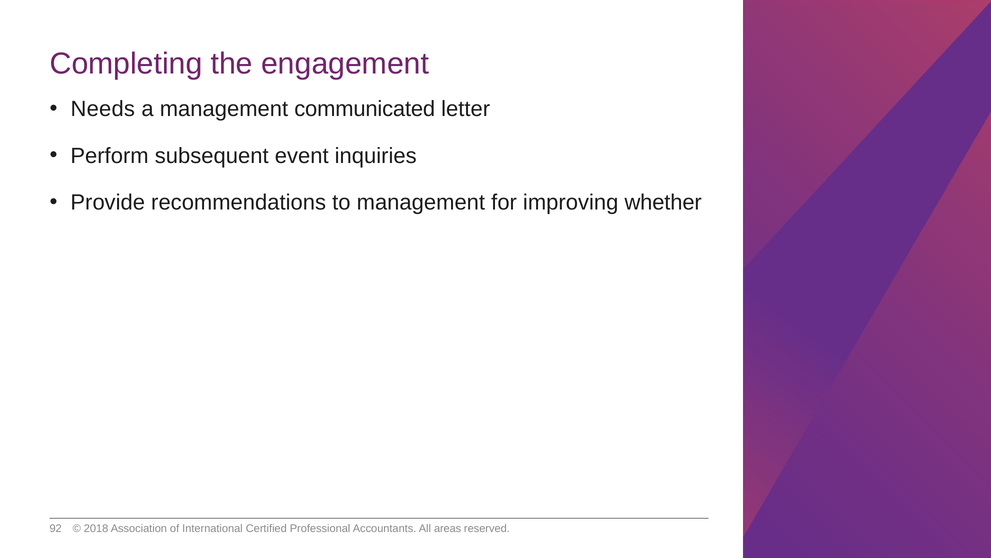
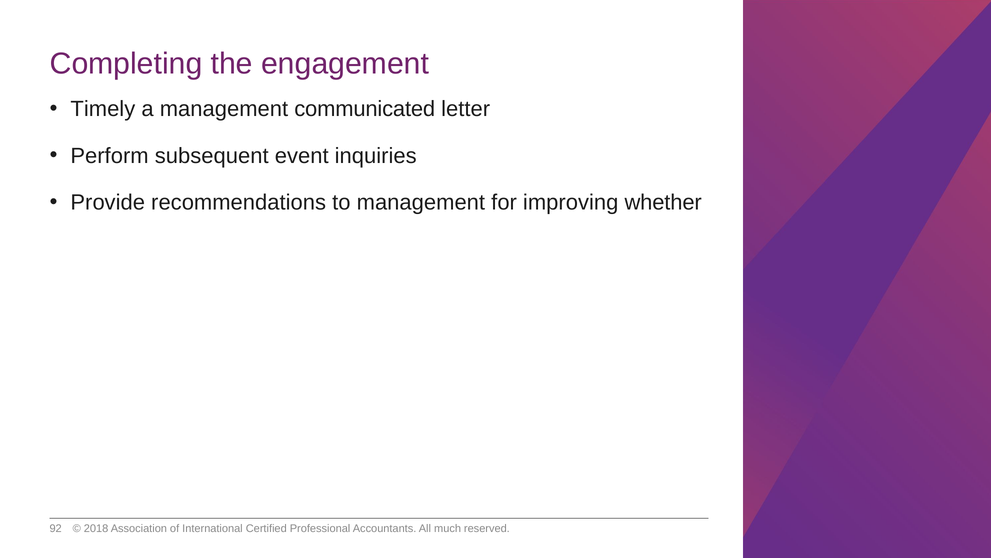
Needs: Needs -> Timely
areas: areas -> much
